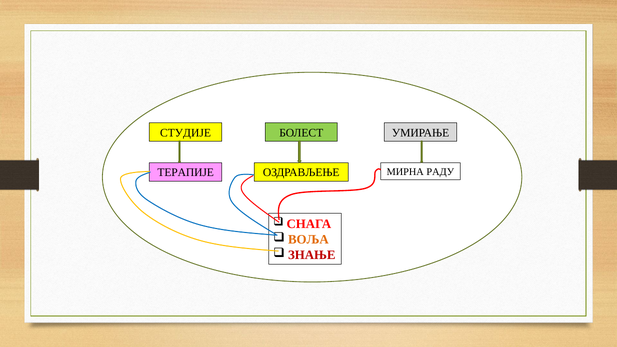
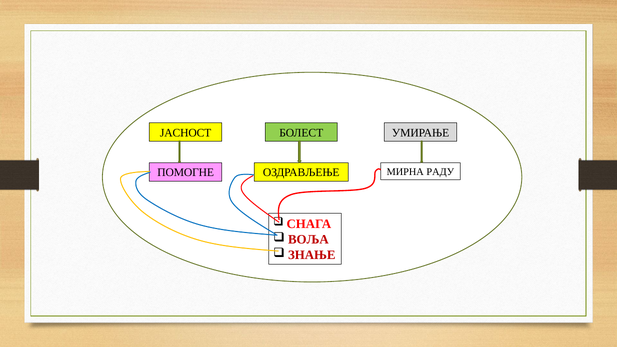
СТУДИЈЕ: СТУДИЈЕ -> ЈАСНОСТ
ТЕРАПИЈЕ: ТЕРАПИЈЕ -> ПОМОГНЕ
ВОЉА colour: orange -> red
